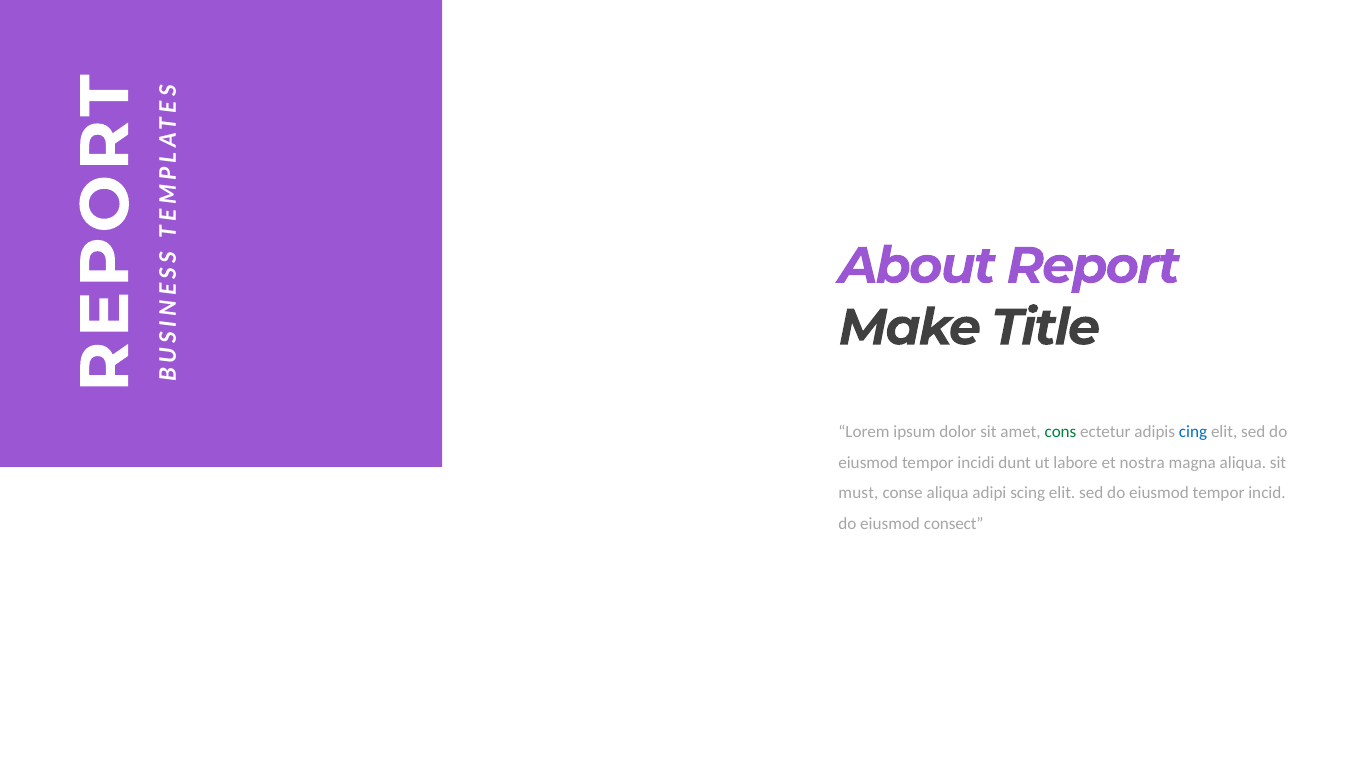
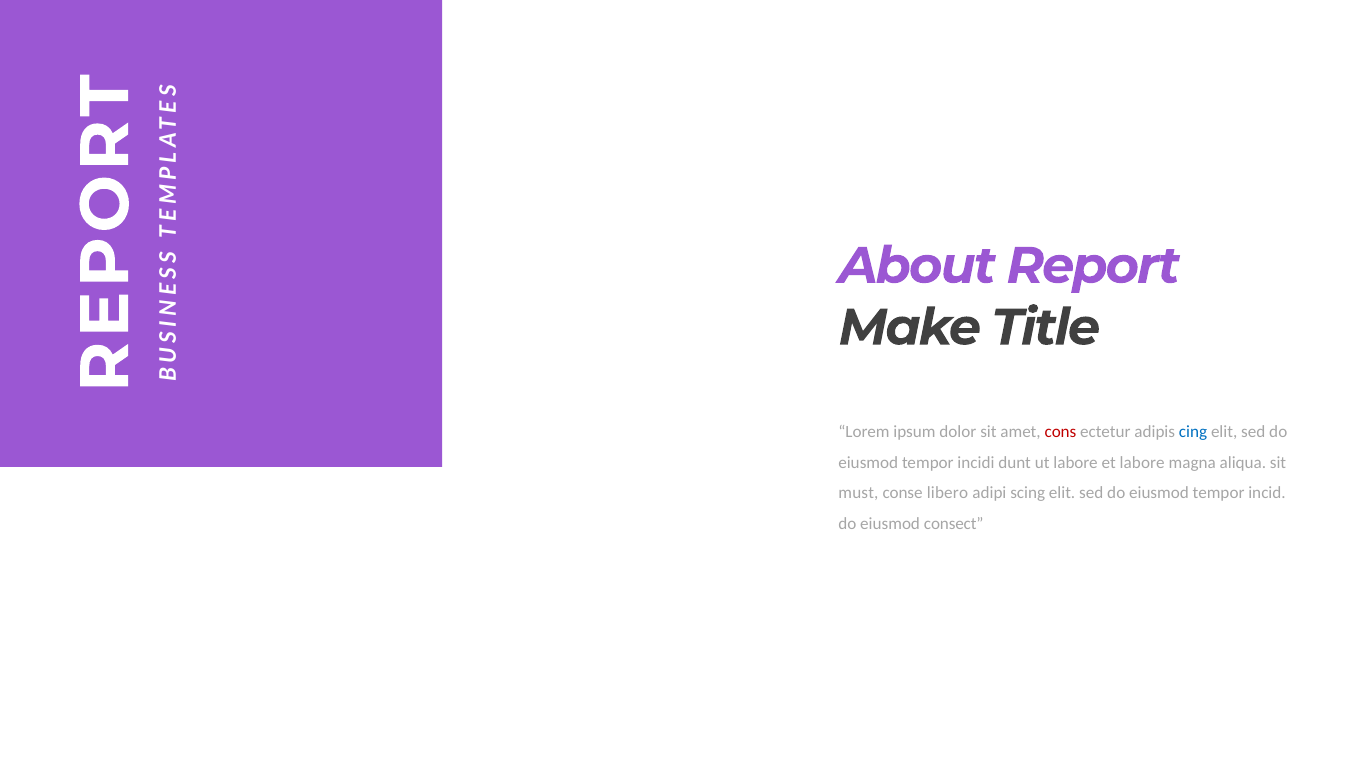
cons colour: green -> red
et nostra: nostra -> labore
conse aliqua: aliqua -> libero
